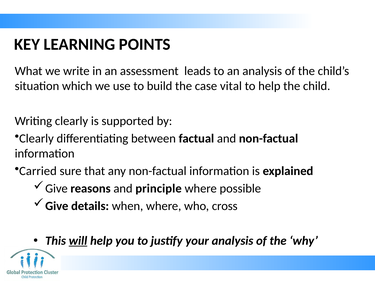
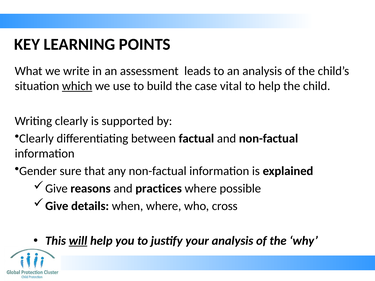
which underline: none -> present
Carried: Carried -> Gender
principle: principle -> practices
